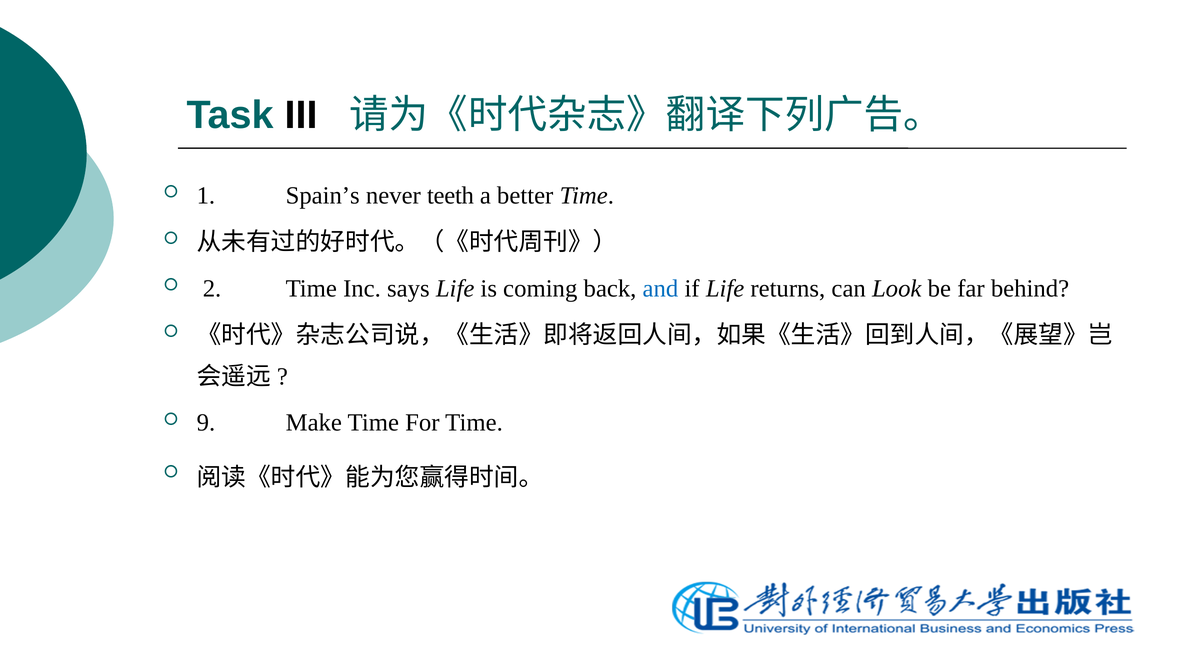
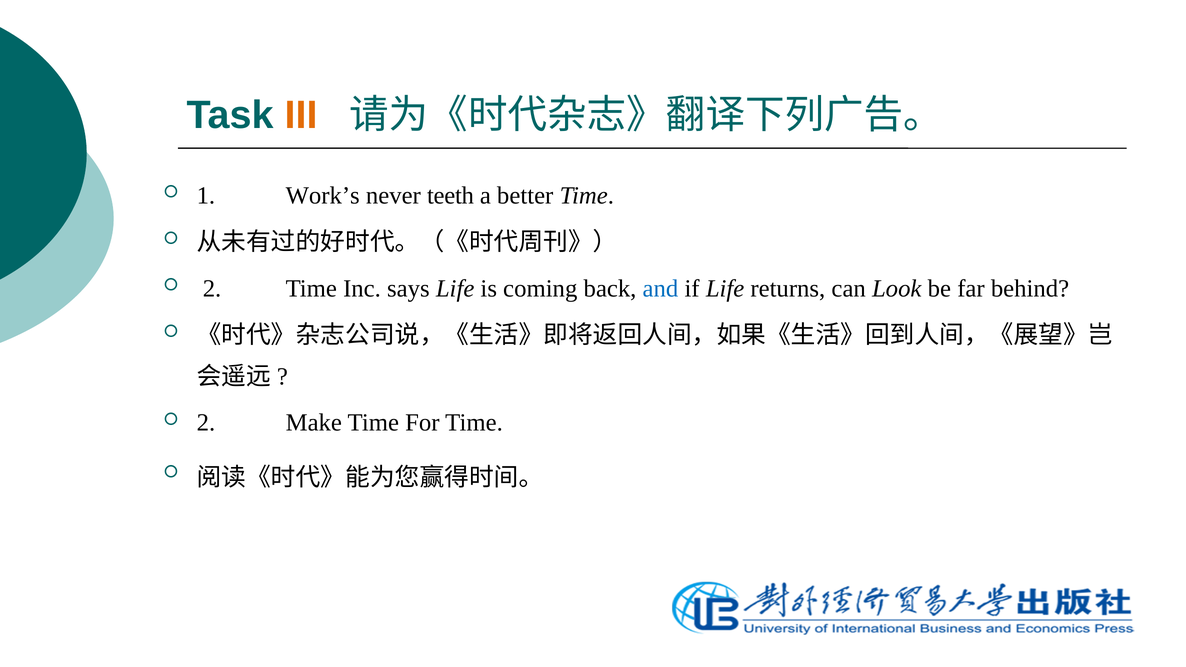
III colour: black -> orange
Spain’s: Spain’s -> Work’s
9 at (206, 423): 9 -> 2
